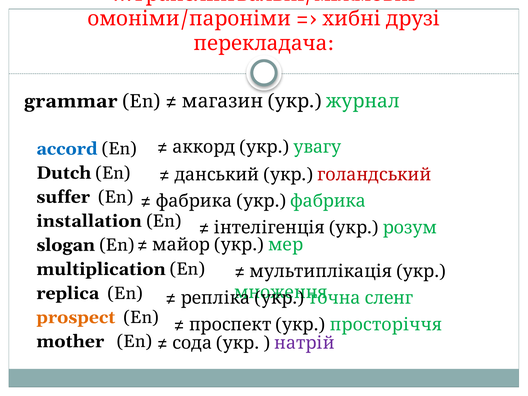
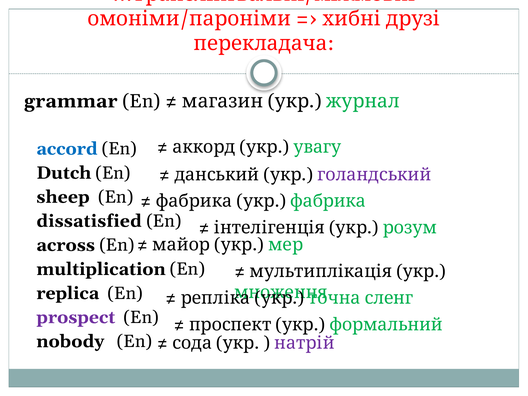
голандський colour: red -> purple
suffer: suffer -> sheep
installation: installation -> dissatisfied
slogan: slogan -> across
prospect colour: orange -> purple
просторіччя: просторіччя -> формальний
mother: mother -> nobody
